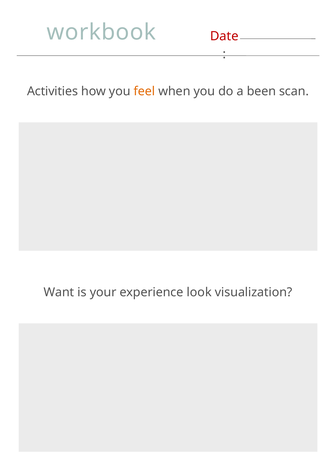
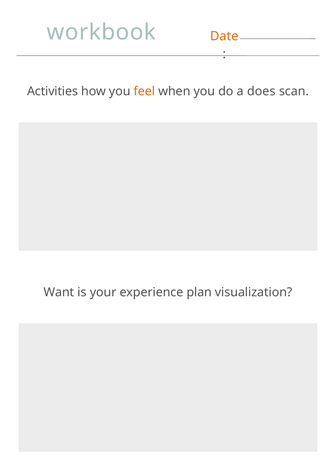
Date colour: red -> orange
been: been -> does
look: look -> plan
